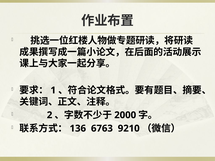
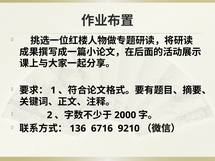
6763: 6763 -> 6716
